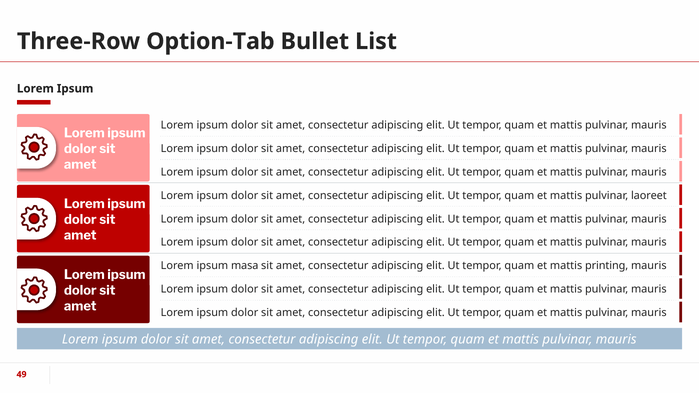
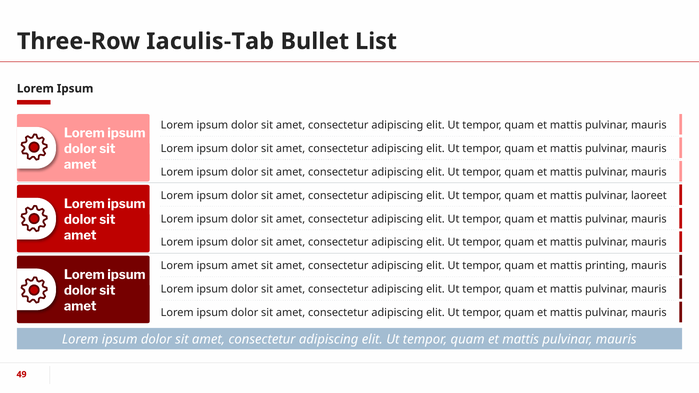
Option-Tab: Option-Tab -> Iaculis-Tab
ipsum masa: masa -> amet
